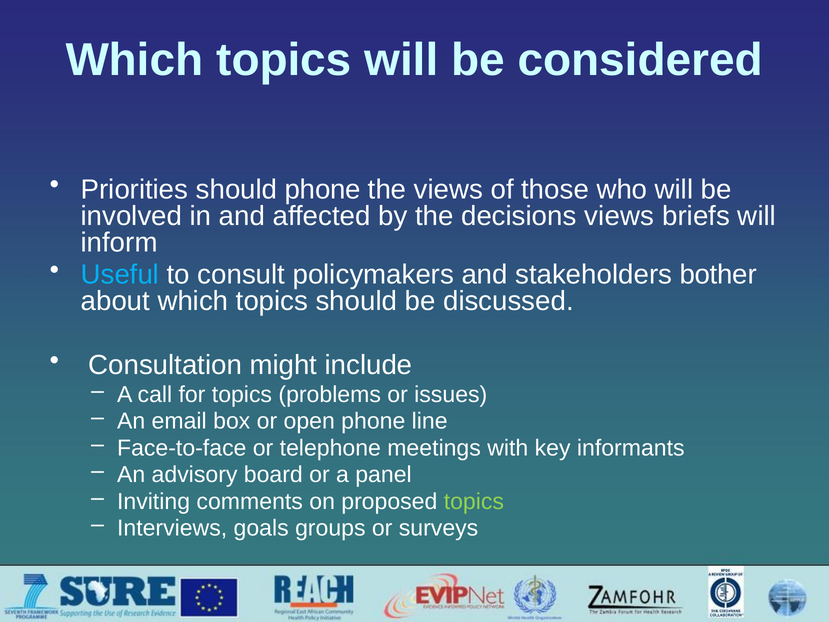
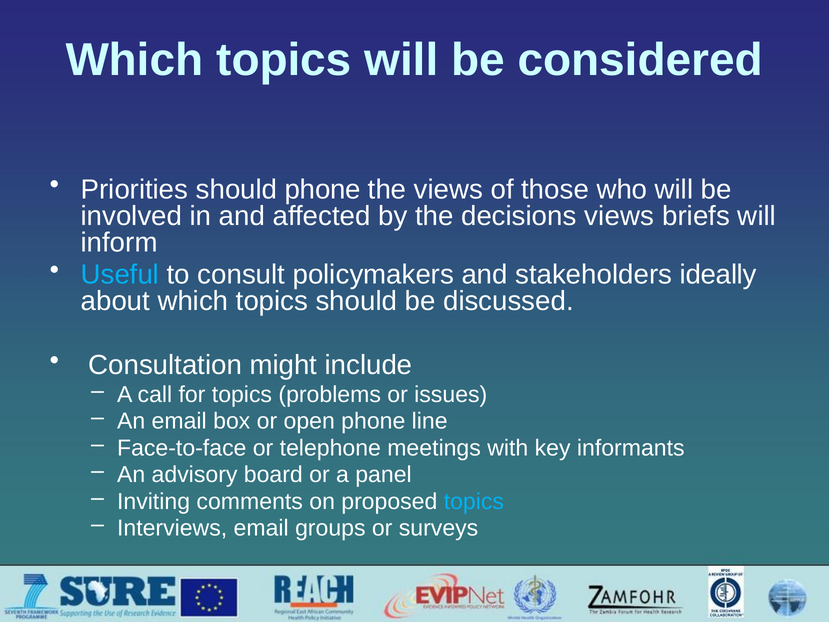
bother: bother -> ideally
topics at (474, 501) colour: light green -> light blue
Interviews goals: goals -> email
